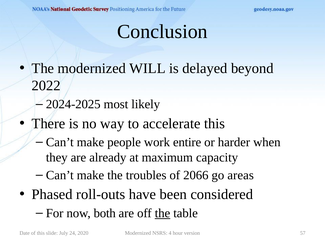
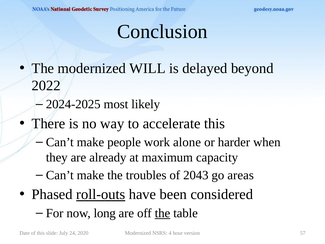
entire: entire -> alone
2066: 2066 -> 2043
roll-outs underline: none -> present
both: both -> long
